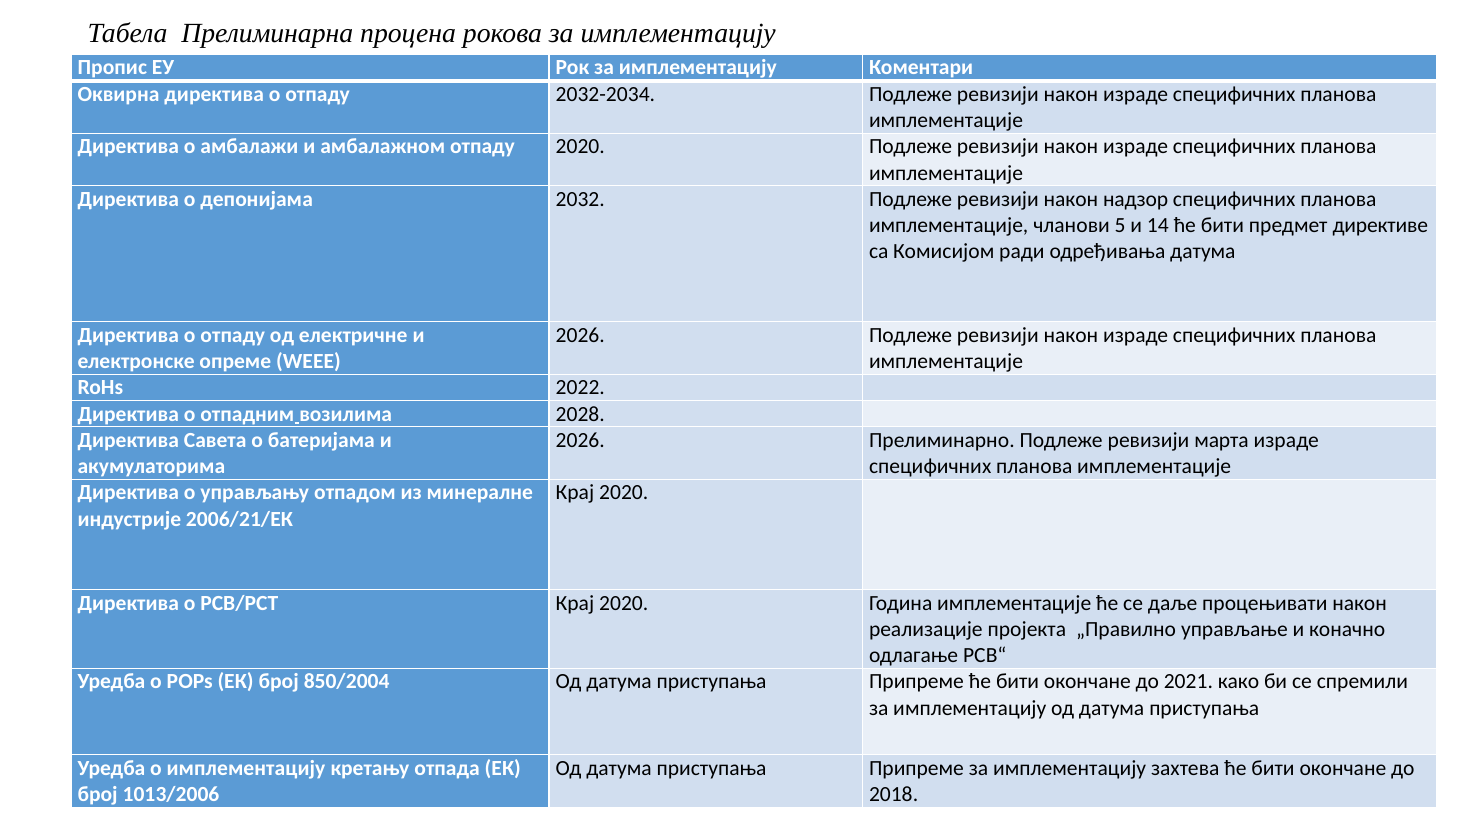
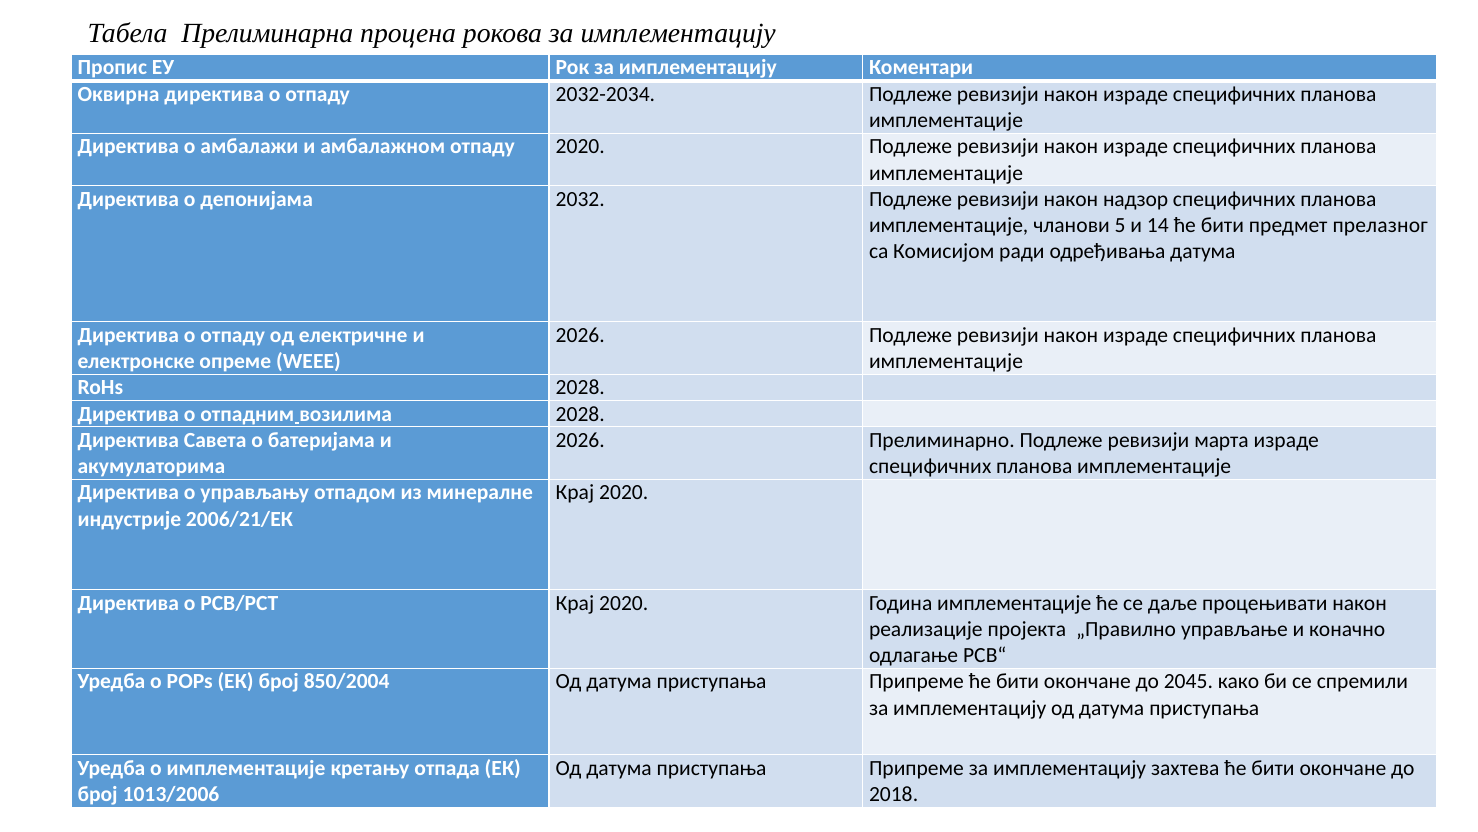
директиве: директиве -> прелазног
RoHs 2022: 2022 -> 2028
2021: 2021 -> 2045
о имплементацију: имплементацију -> имплементације
